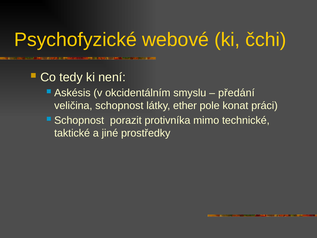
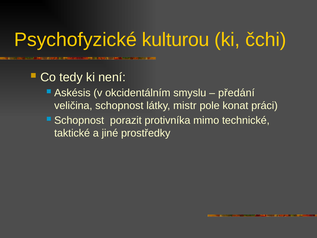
webové: webové -> kulturou
ether: ether -> mistr
